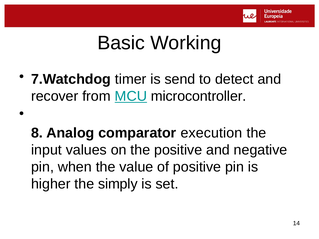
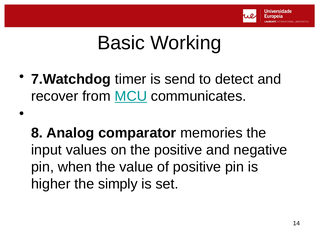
microcontroller: microcontroller -> communicates
execution: execution -> memories
